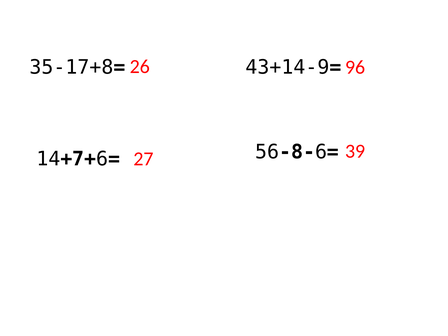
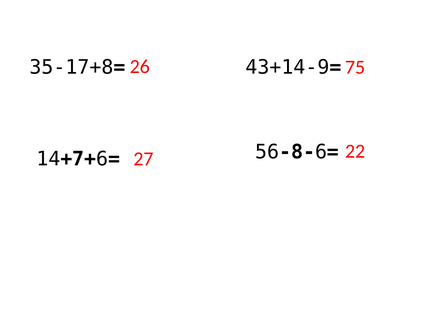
96: 96 -> 75
39: 39 -> 22
